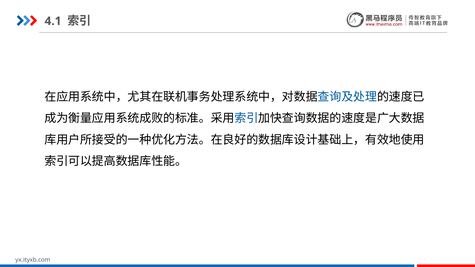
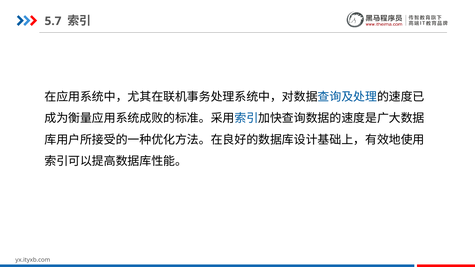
4.1: 4.1 -> 5.7
